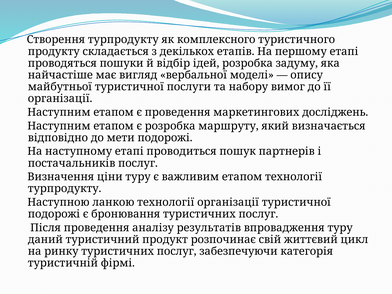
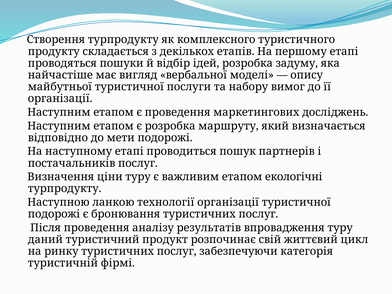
етапом технології: технології -> екологічні
